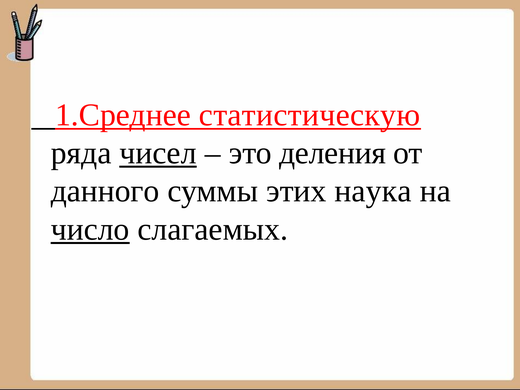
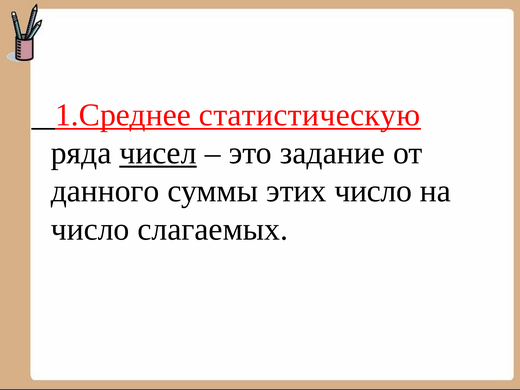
деления: деления -> задание
этих наука: наука -> число
число at (90, 229) underline: present -> none
